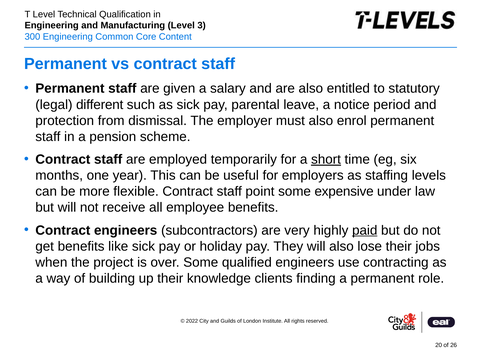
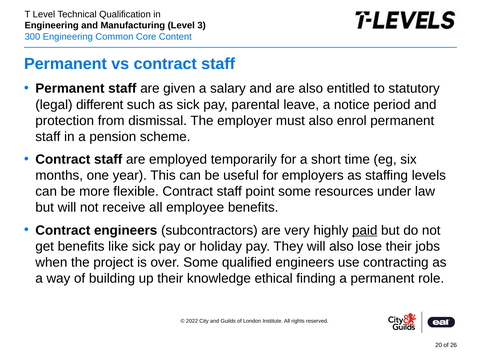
short underline: present -> none
expensive: expensive -> resources
clients: clients -> ethical
